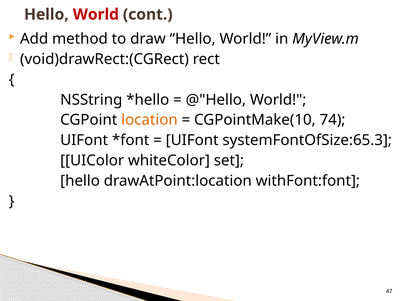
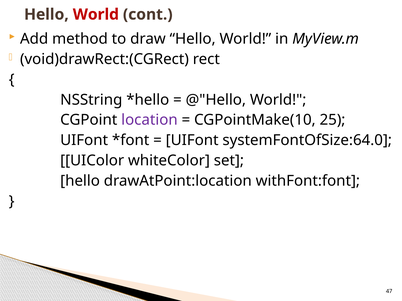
location colour: orange -> purple
74: 74 -> 25
systemFontOfSize:65.3: systemFontOfSize:65.3 -> systemFontOfSize:64.0
